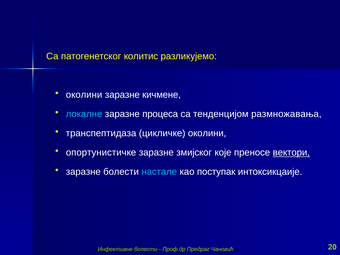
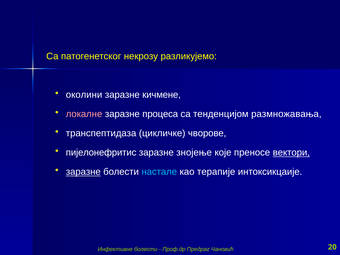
колитис: колитис -> некрозу
локалне colour: light blue -> pink
цикличке околини: околини -> чворове
опортунистичке: опортунистичке -> пијелонефритис
змијског: змијског -> знојење
заразне at (83, 172) underline: none -> present
поступак: поступак -> терапије
